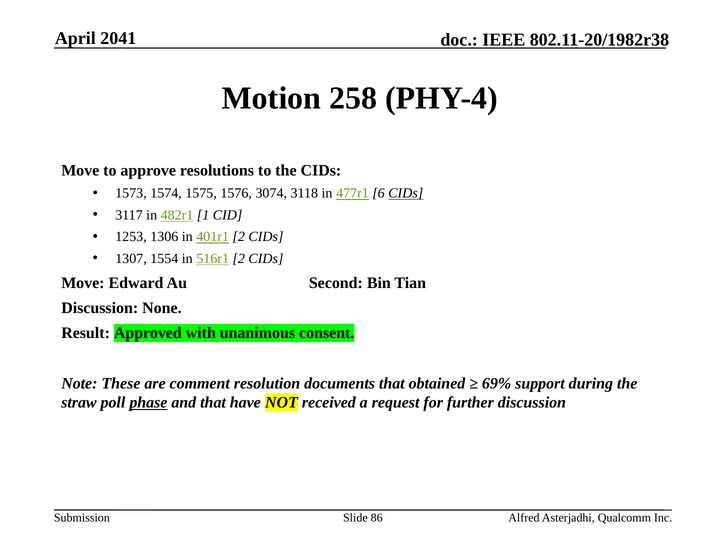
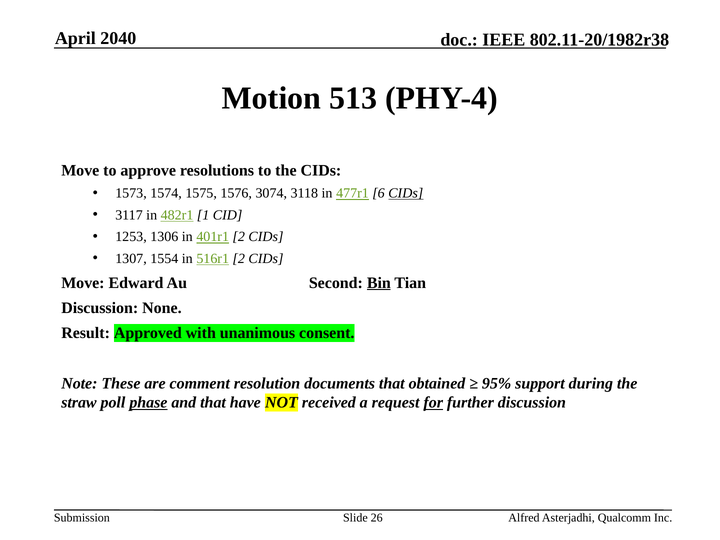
2041: 2041 -> 2040
258: 258 -> 513
Bin underline: none -> present
69%: 69% -> 95%
for underline: none -> present
86: 86 -> 26
